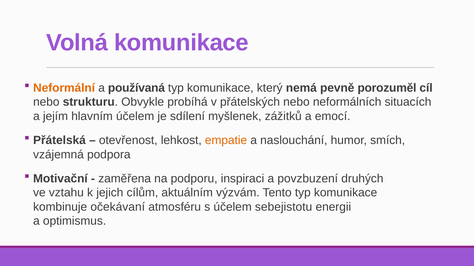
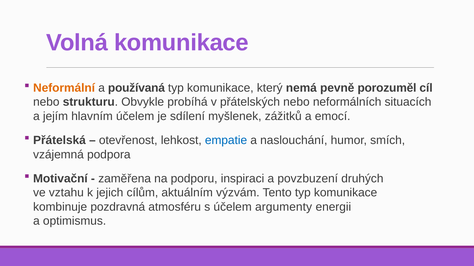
empatie colour: orange -> blue
očekávaní: očekávaní -> pozdravná
sebejistotu: sebejistotu -> argumenty
